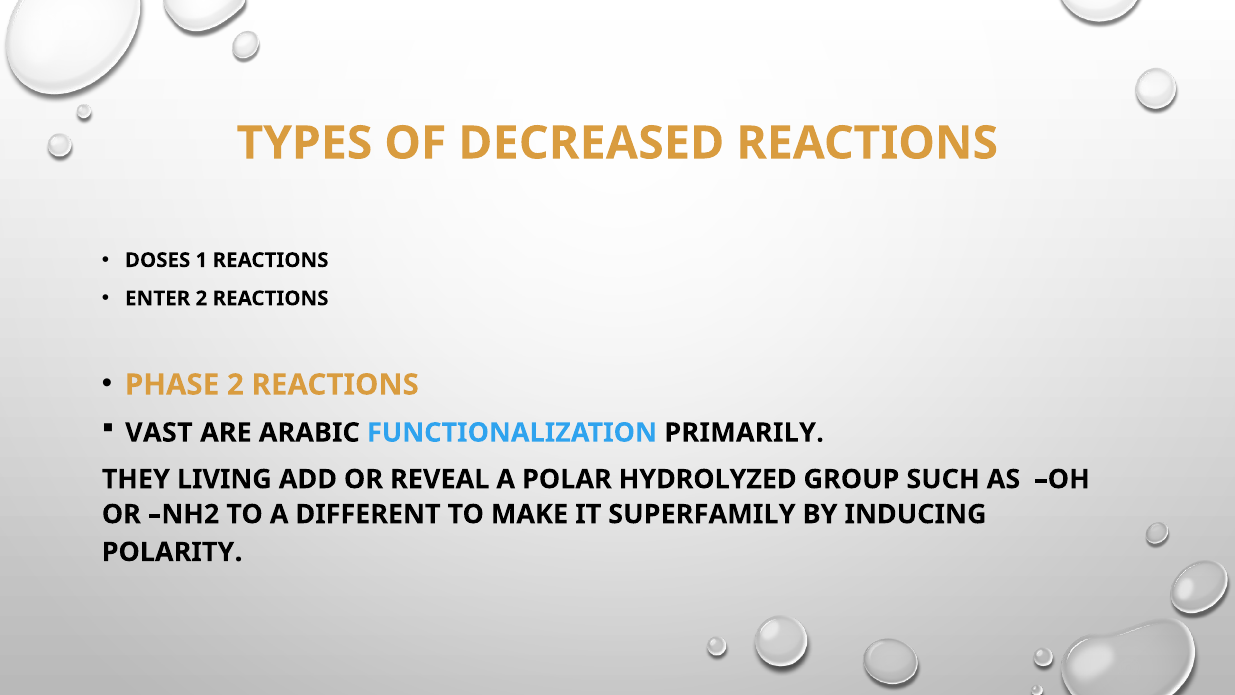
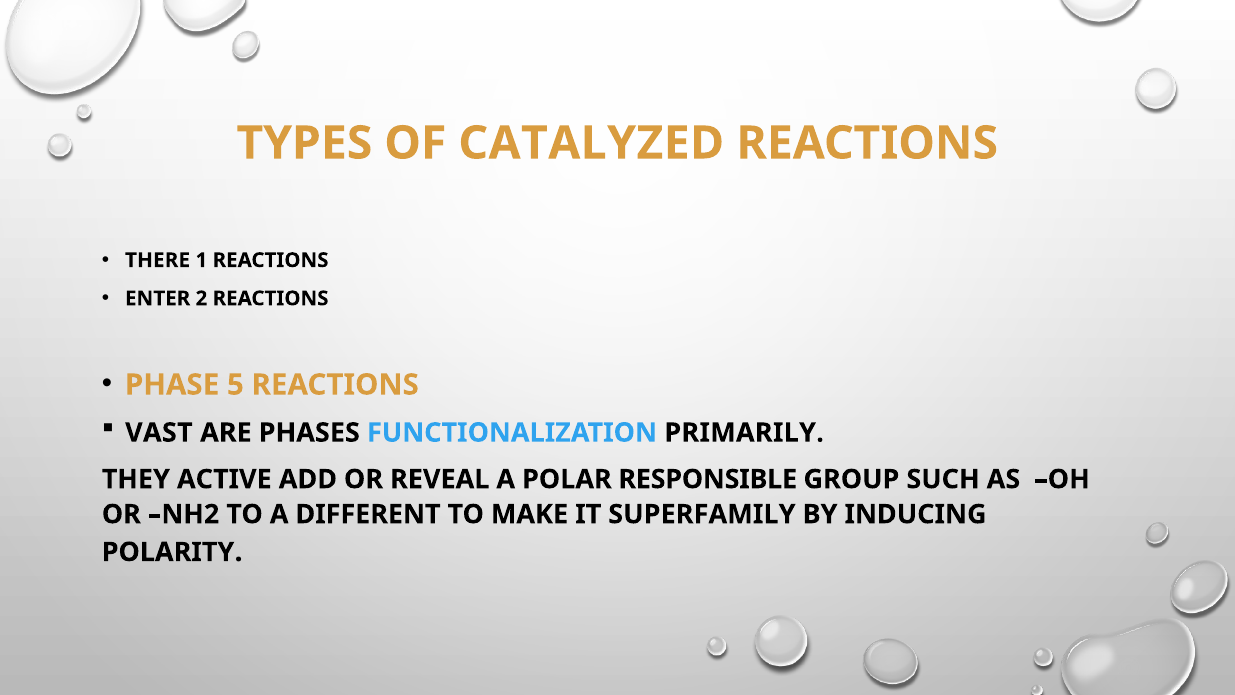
DECREASED: DECREASED -> CATALYZED
DOSES: DOSES -> THERE
PHASE 2: 2 -> 5
ARABIC: ARABIC -> PHASES
LIVING: LIVING -> ACTIVE
HYDROLYZED: HYDROLYZED -> RESPONSIBLE
